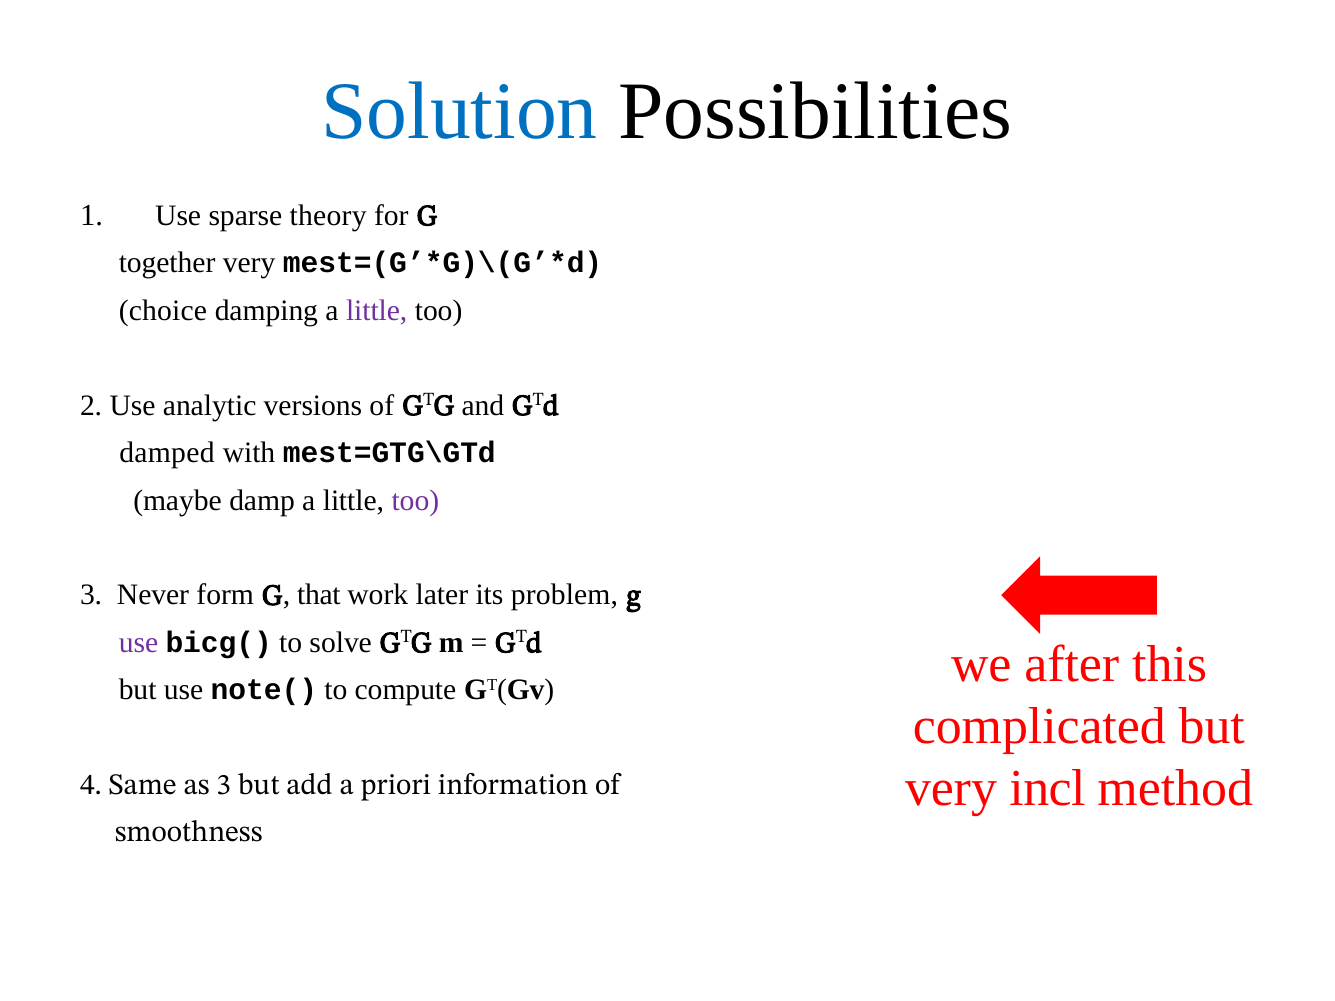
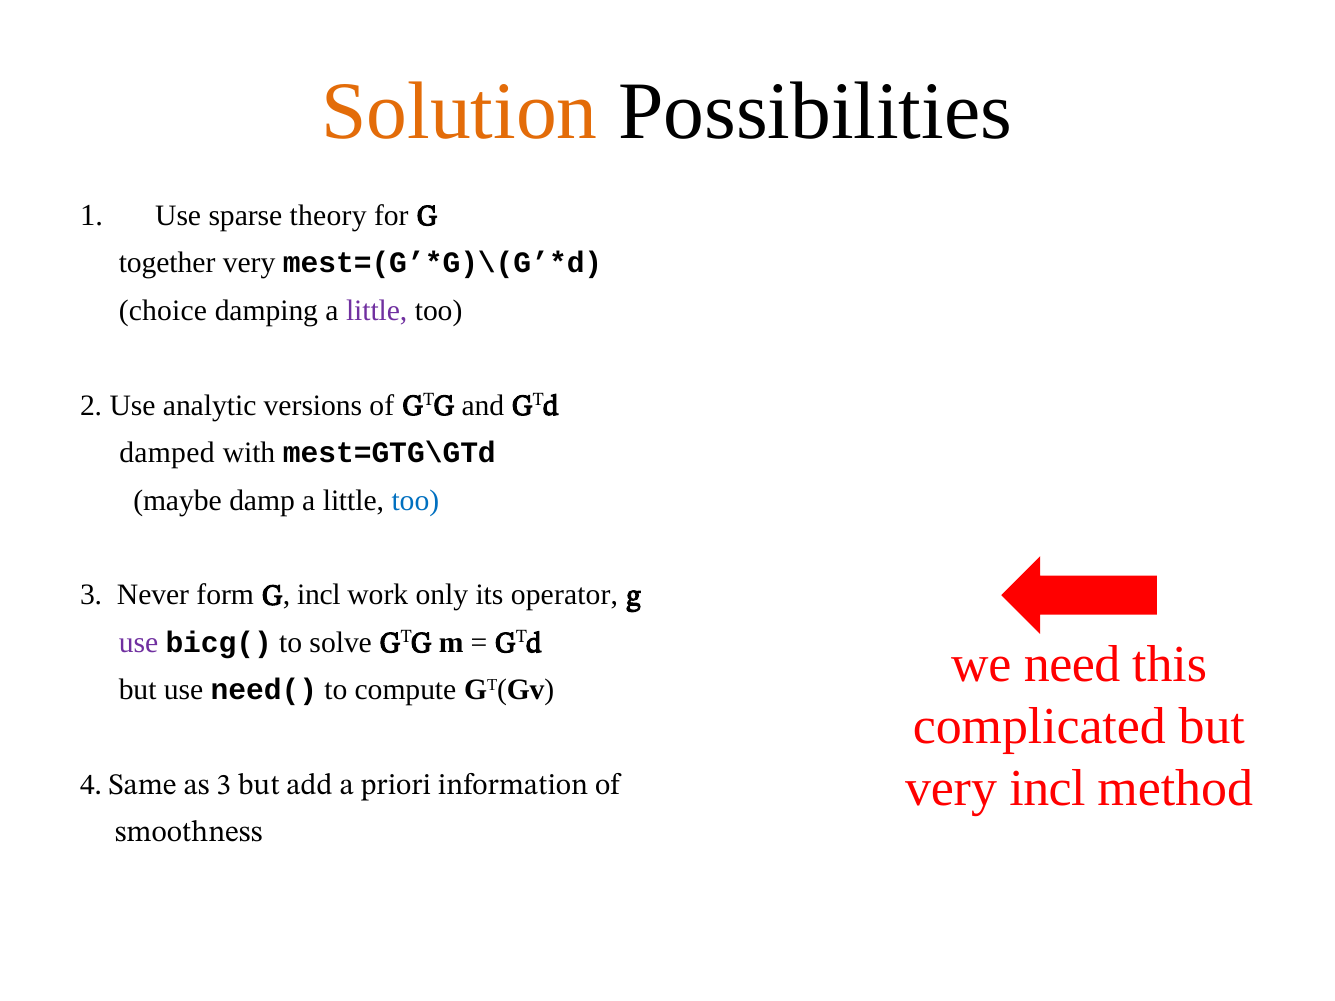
Solution colour: blue -> orange
too at (415, 500) colour: purple -> blue
that at (319, 595): that -> incl
later: later -> only
problem: problem -> operator
after: after -> need
note(: note( -> need(
